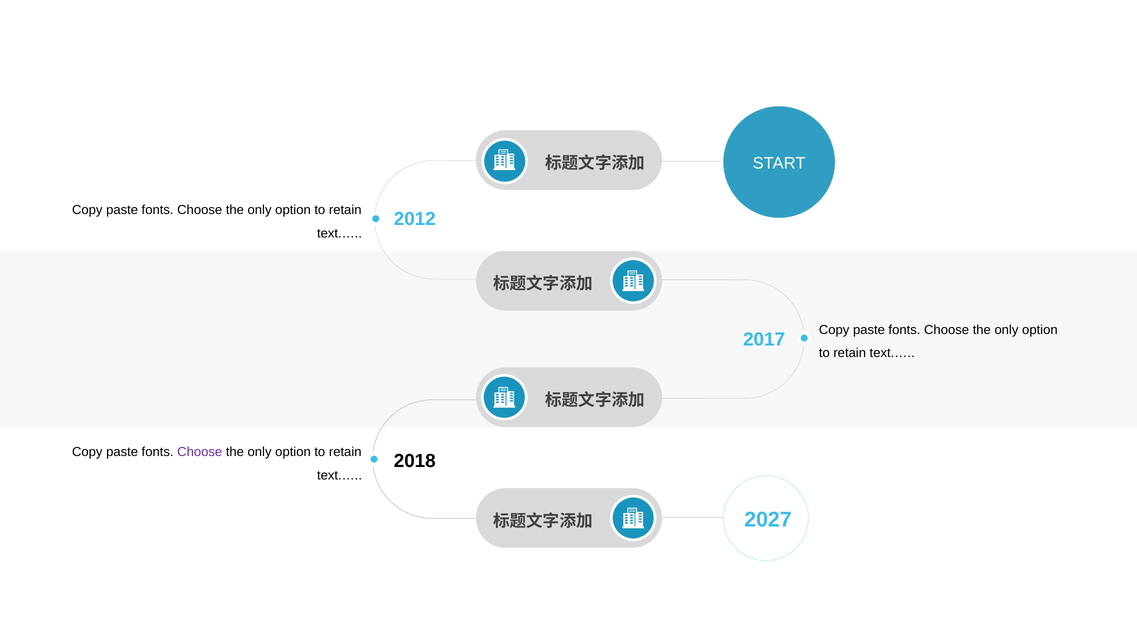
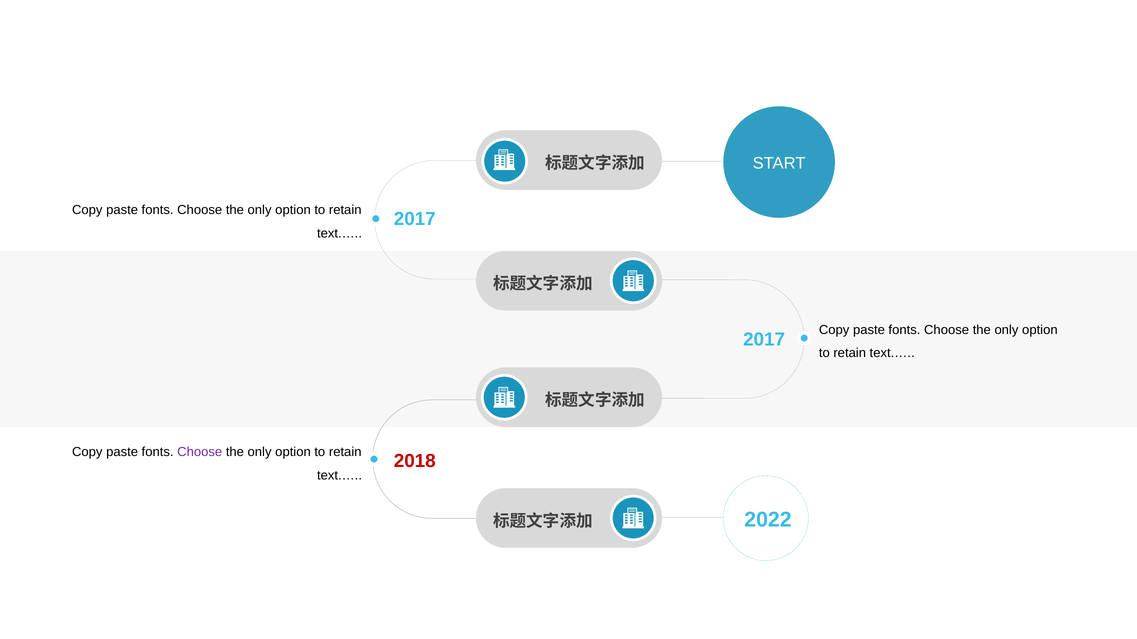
2012 at (415, 219): 2012 -> 2017
2018 colour: black -> red
2027: 2027 -> 2022
